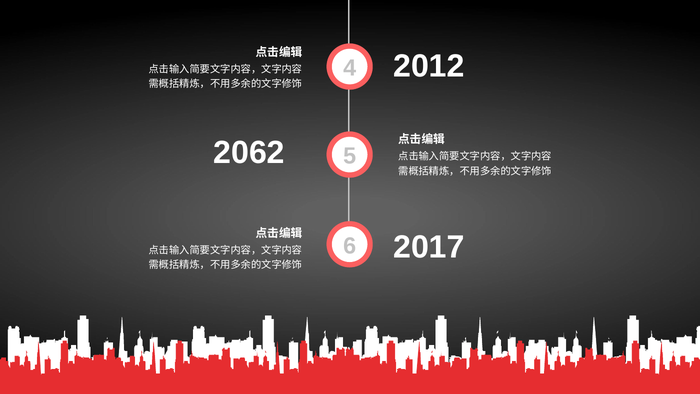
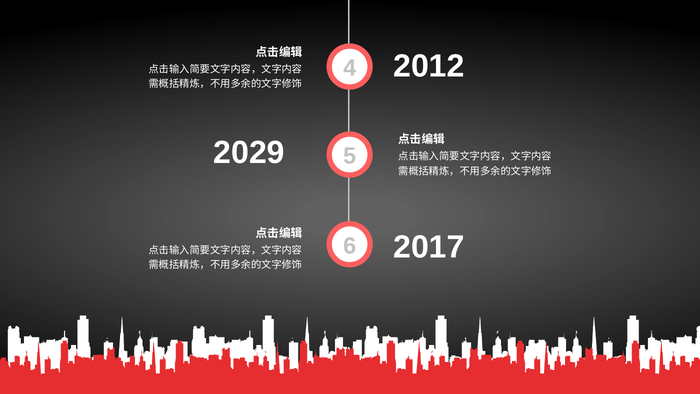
2062: 2062 -> 2029
